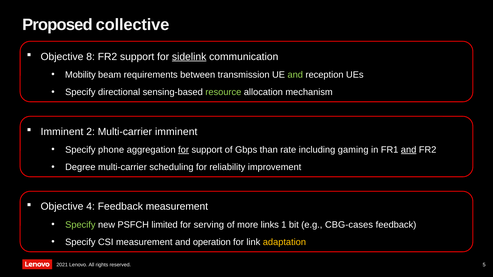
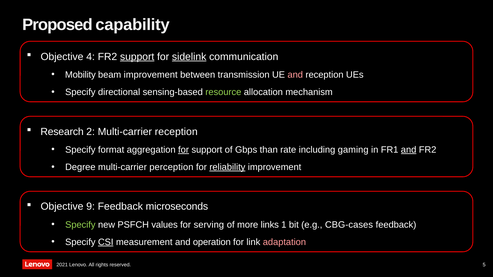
collective: collective -> capability
8: 8 -> 4
support at (137, 57) underline: none -> present
beam requirements: requirements -> improvement
and at (295, 75) colour: light green -> pink
Imminent at (62, 132): Imminent -> Research
Multi-carrier imminent: imminent -> reception
phone: phone -> format
scheduling: scheduling -> perception
reliability underline: none -> present
4: 4 -> 9
Feedback measurement: measurement -> microseconds
limited: limited -> values
CSI underline: none -> present
adaptation colour: yellow -> pink
